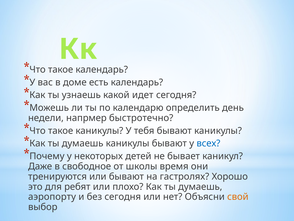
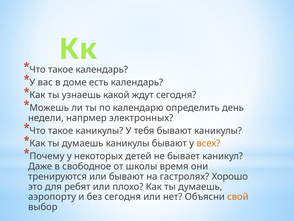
идет: идет -> ждут
быстротечно: быстротечно -> электронных
всех colour: blue -> orange
